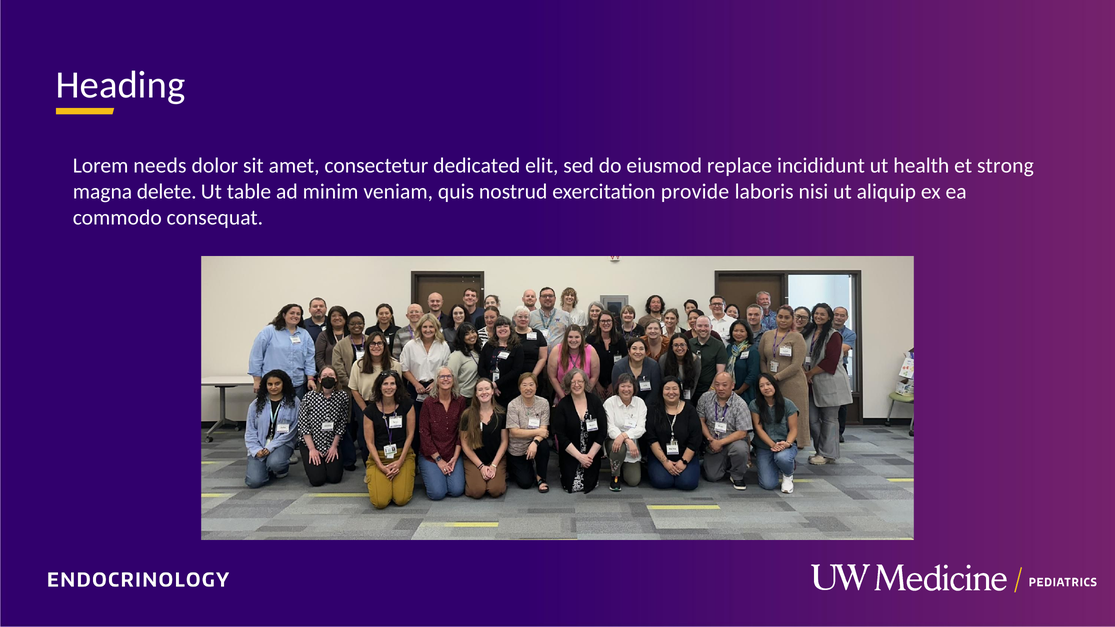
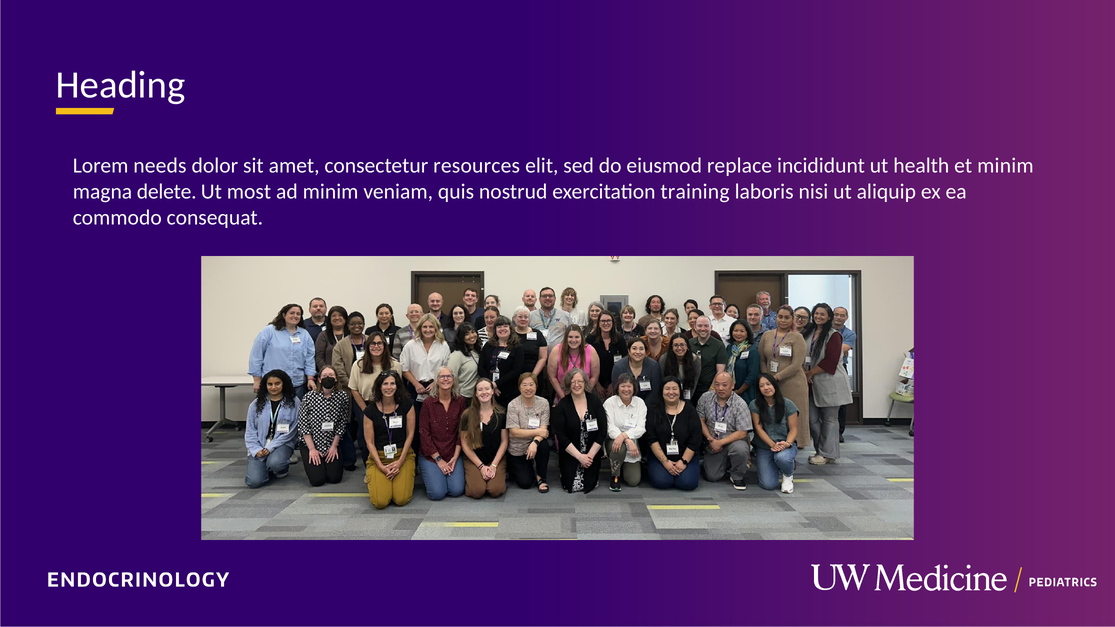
dedicated: dedicated -> resources
et strong: strong -> minim
table: table -> most
provide: provide -> training
